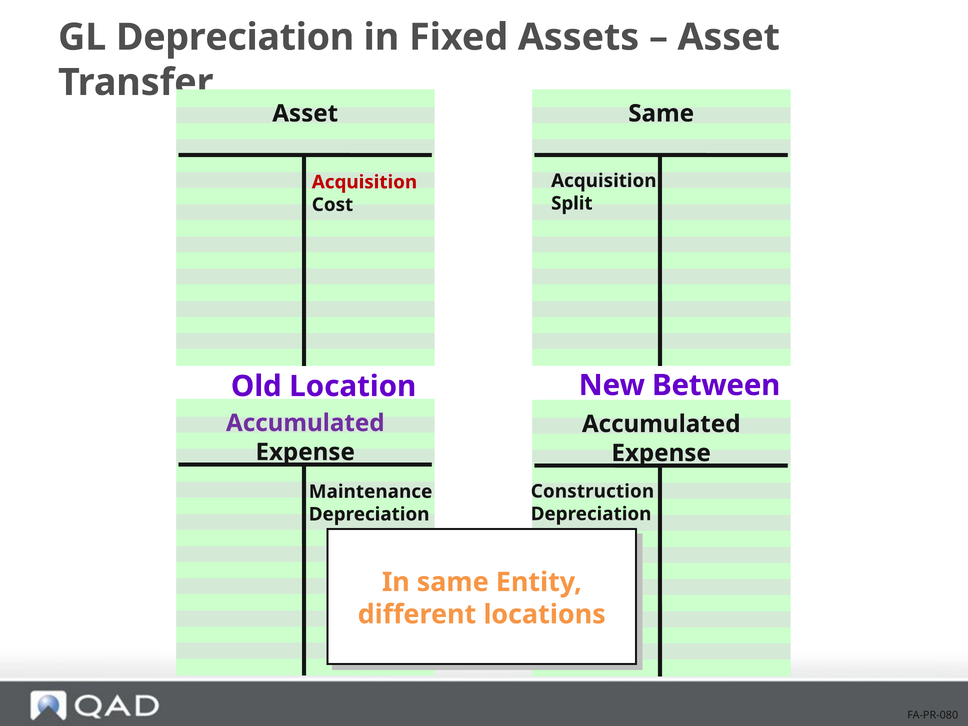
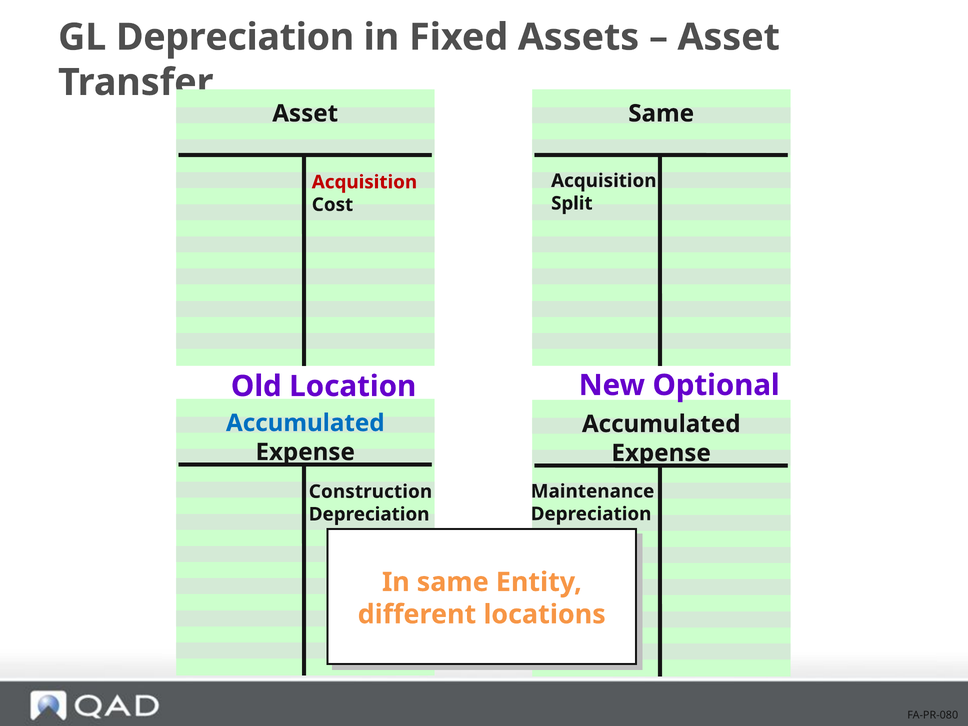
Between: Between -> Optional
Accumulated at (305, 423) colour: purple -> blue
Construction: Construction -> Maintenance
Maintenance: Maintenance -> Construction
